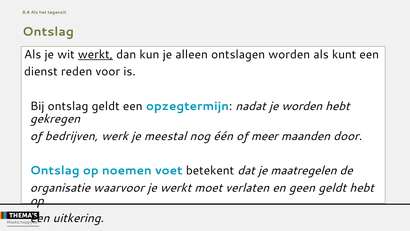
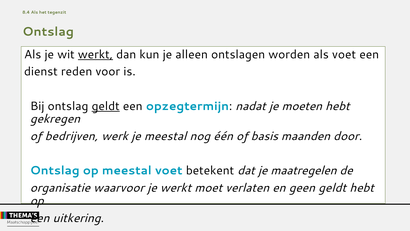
als kunt: kunt -> voet
geldt at (106, 106) underline: none -> present
je worden: worden -> moeten
meer: meer -> basis
op noemen: noemen -> meestal
